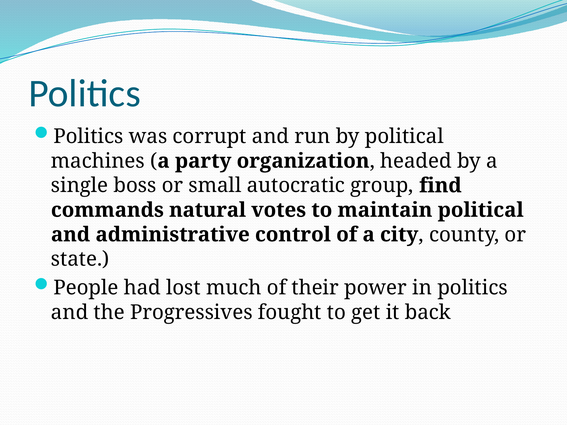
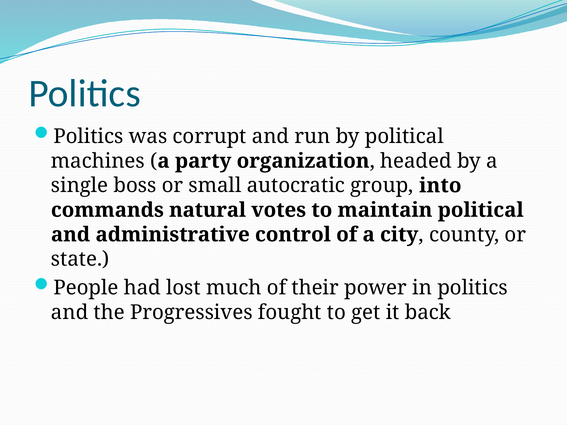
find: find -> into
